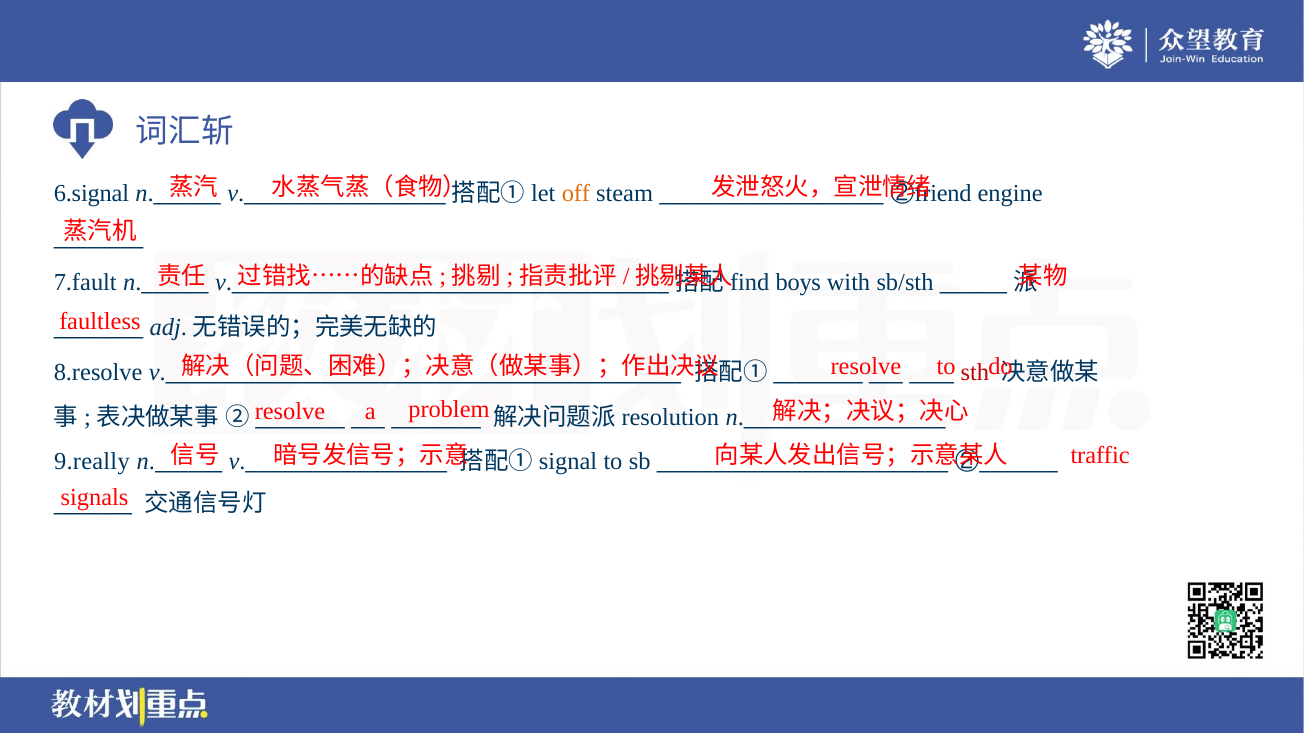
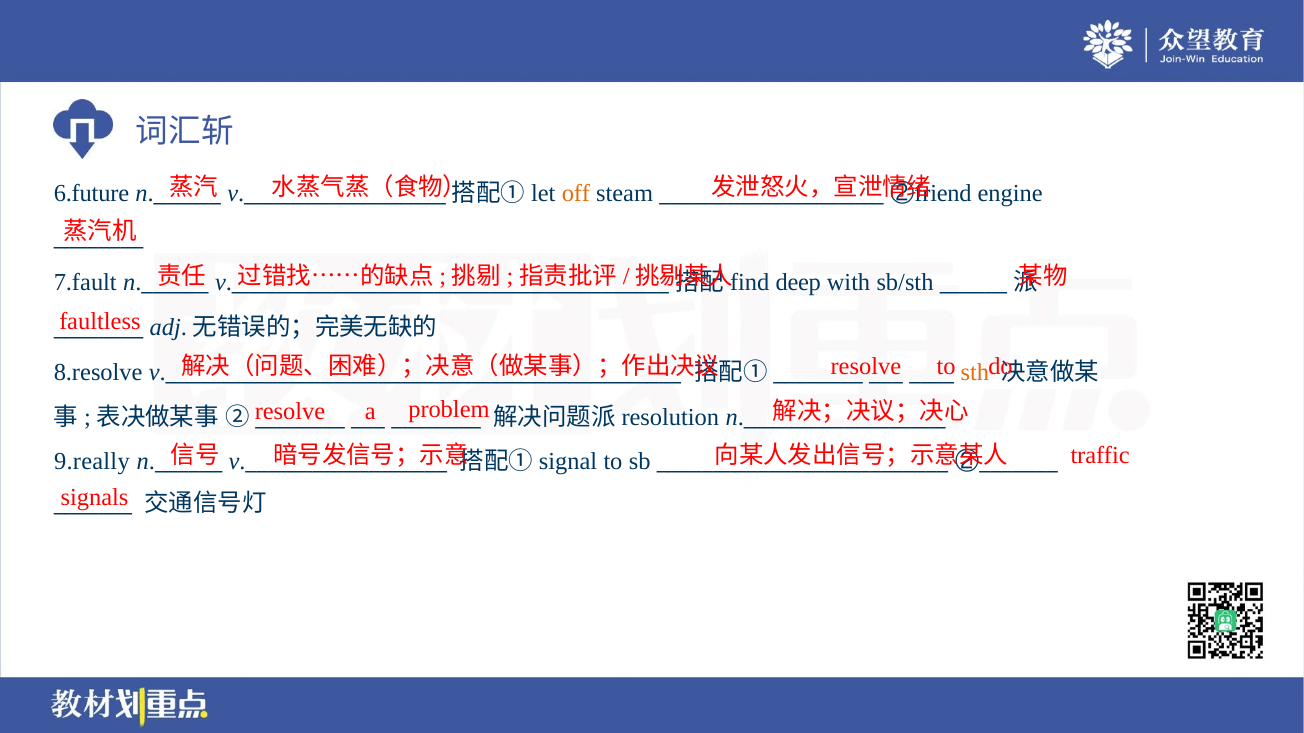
6.signal: 6.signal -> 6.future
boys: boys -> deep
sth colour: red -> orange
